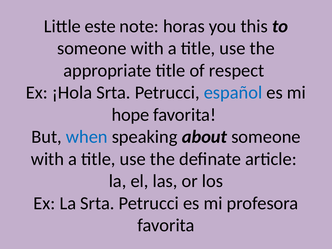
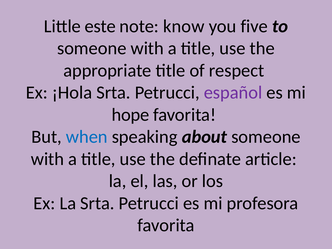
horas: horas -> know
this: this -> five
español colour: blue -> purple
